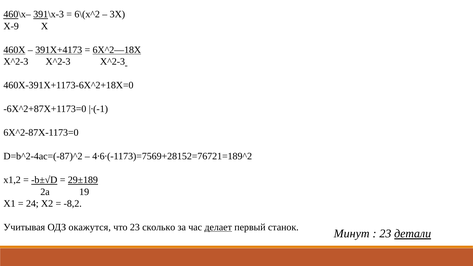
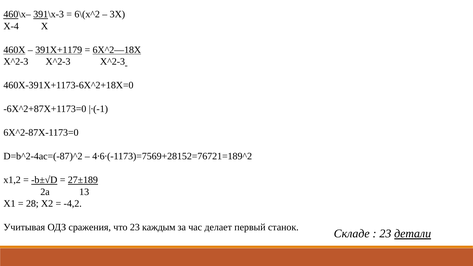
Х-9: Х-9 -> Х-4
391Х+4173: 391Х+4173 -> 391Х+1179
29±189: 29±189 -> 27±189
19: 19 -> 13
24: 24 -> 28
-8,2: -8,2 -> -4,2
окажутся: окажутся -> сражения
сколько: сколько -> каждым
делает underline: present -> none
Минут: Минут -> Складе
